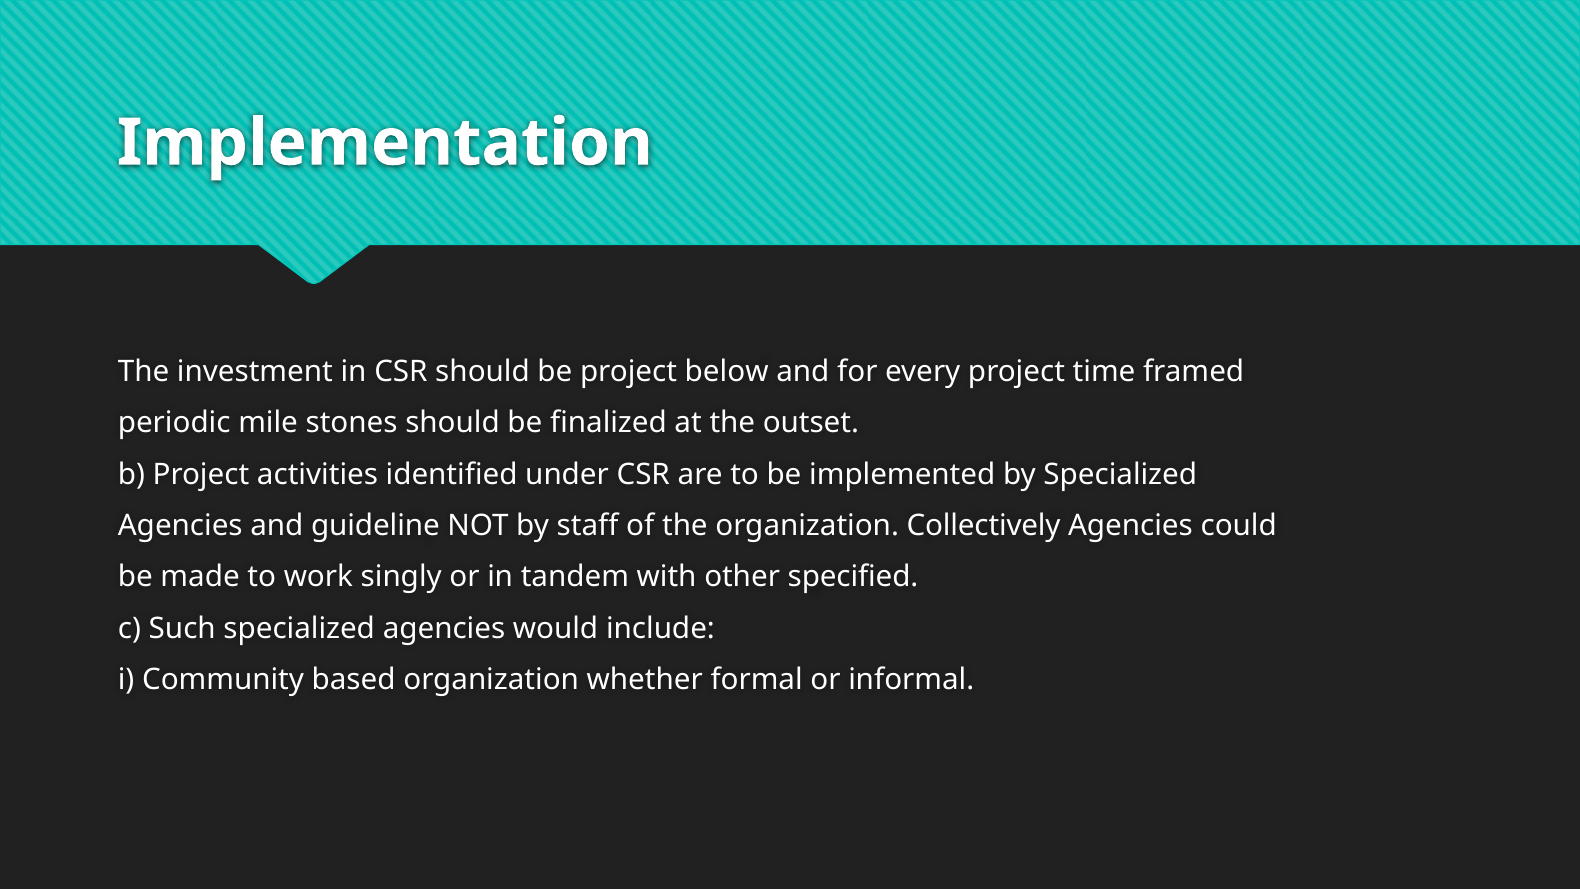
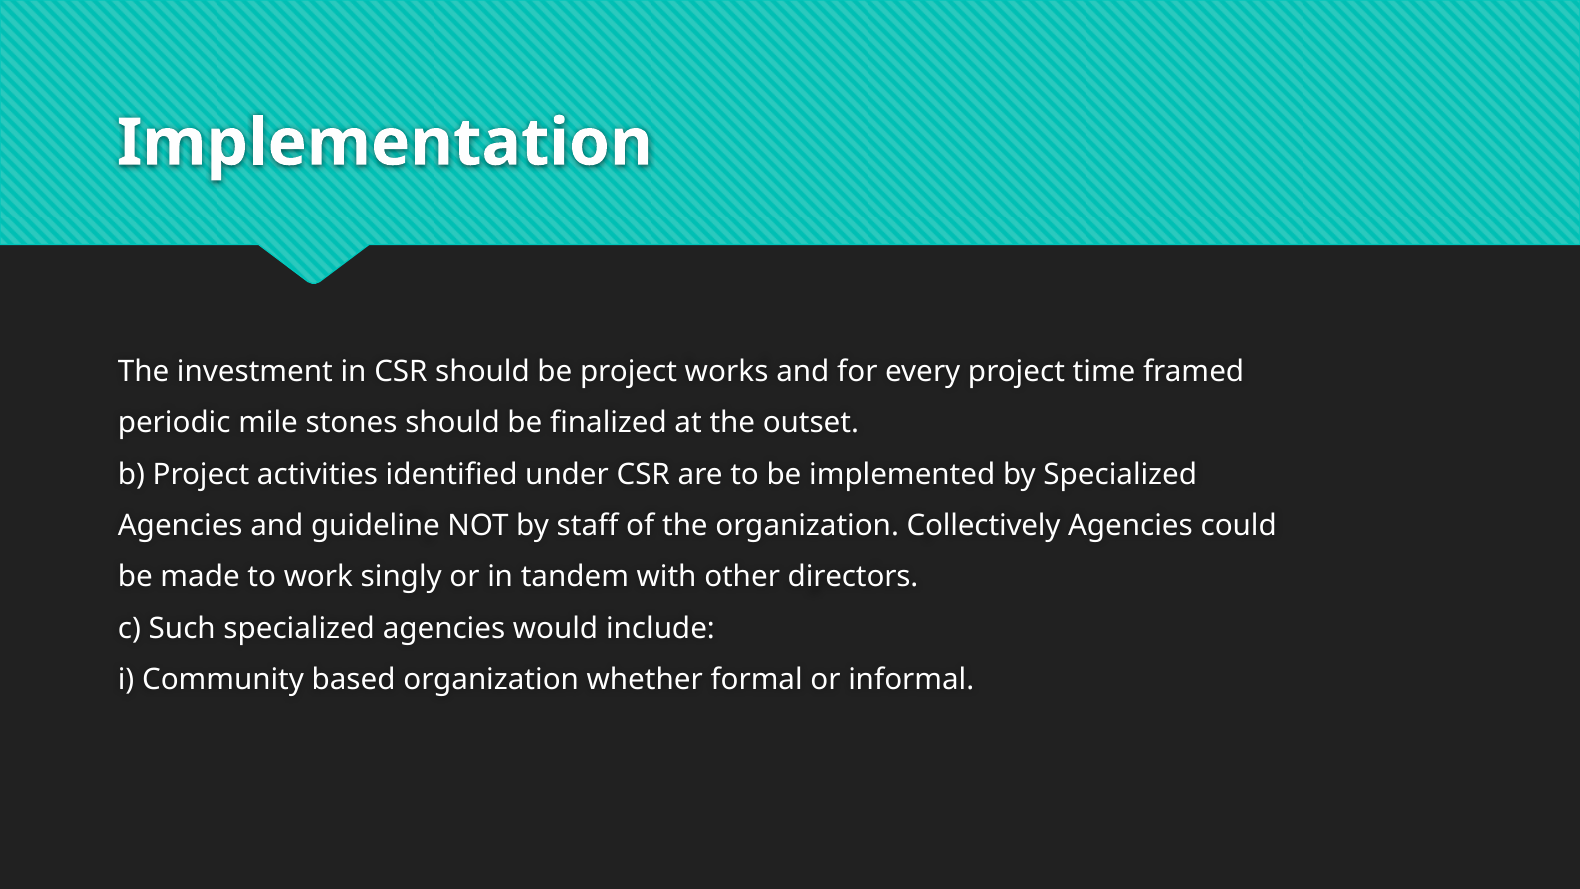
below: below -> works
specified: specified -> directors
